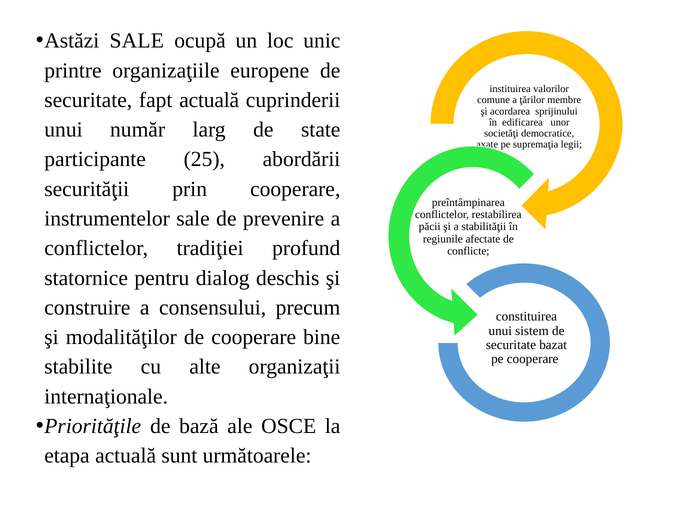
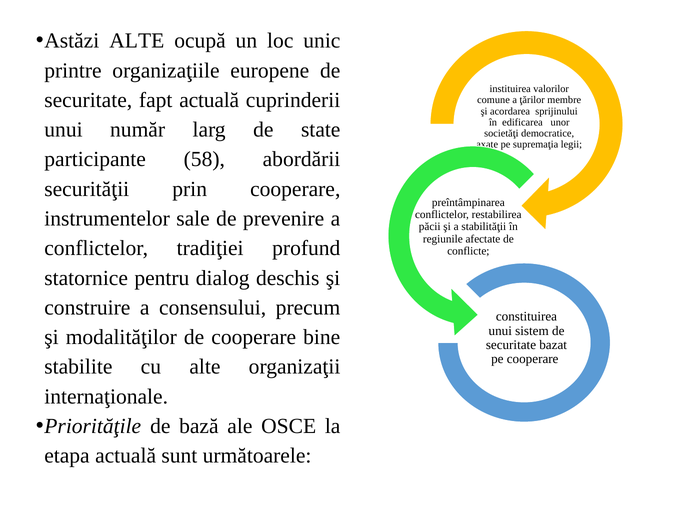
Astăzi SALE: SALE -> ALTE
25: 25 -> 58
